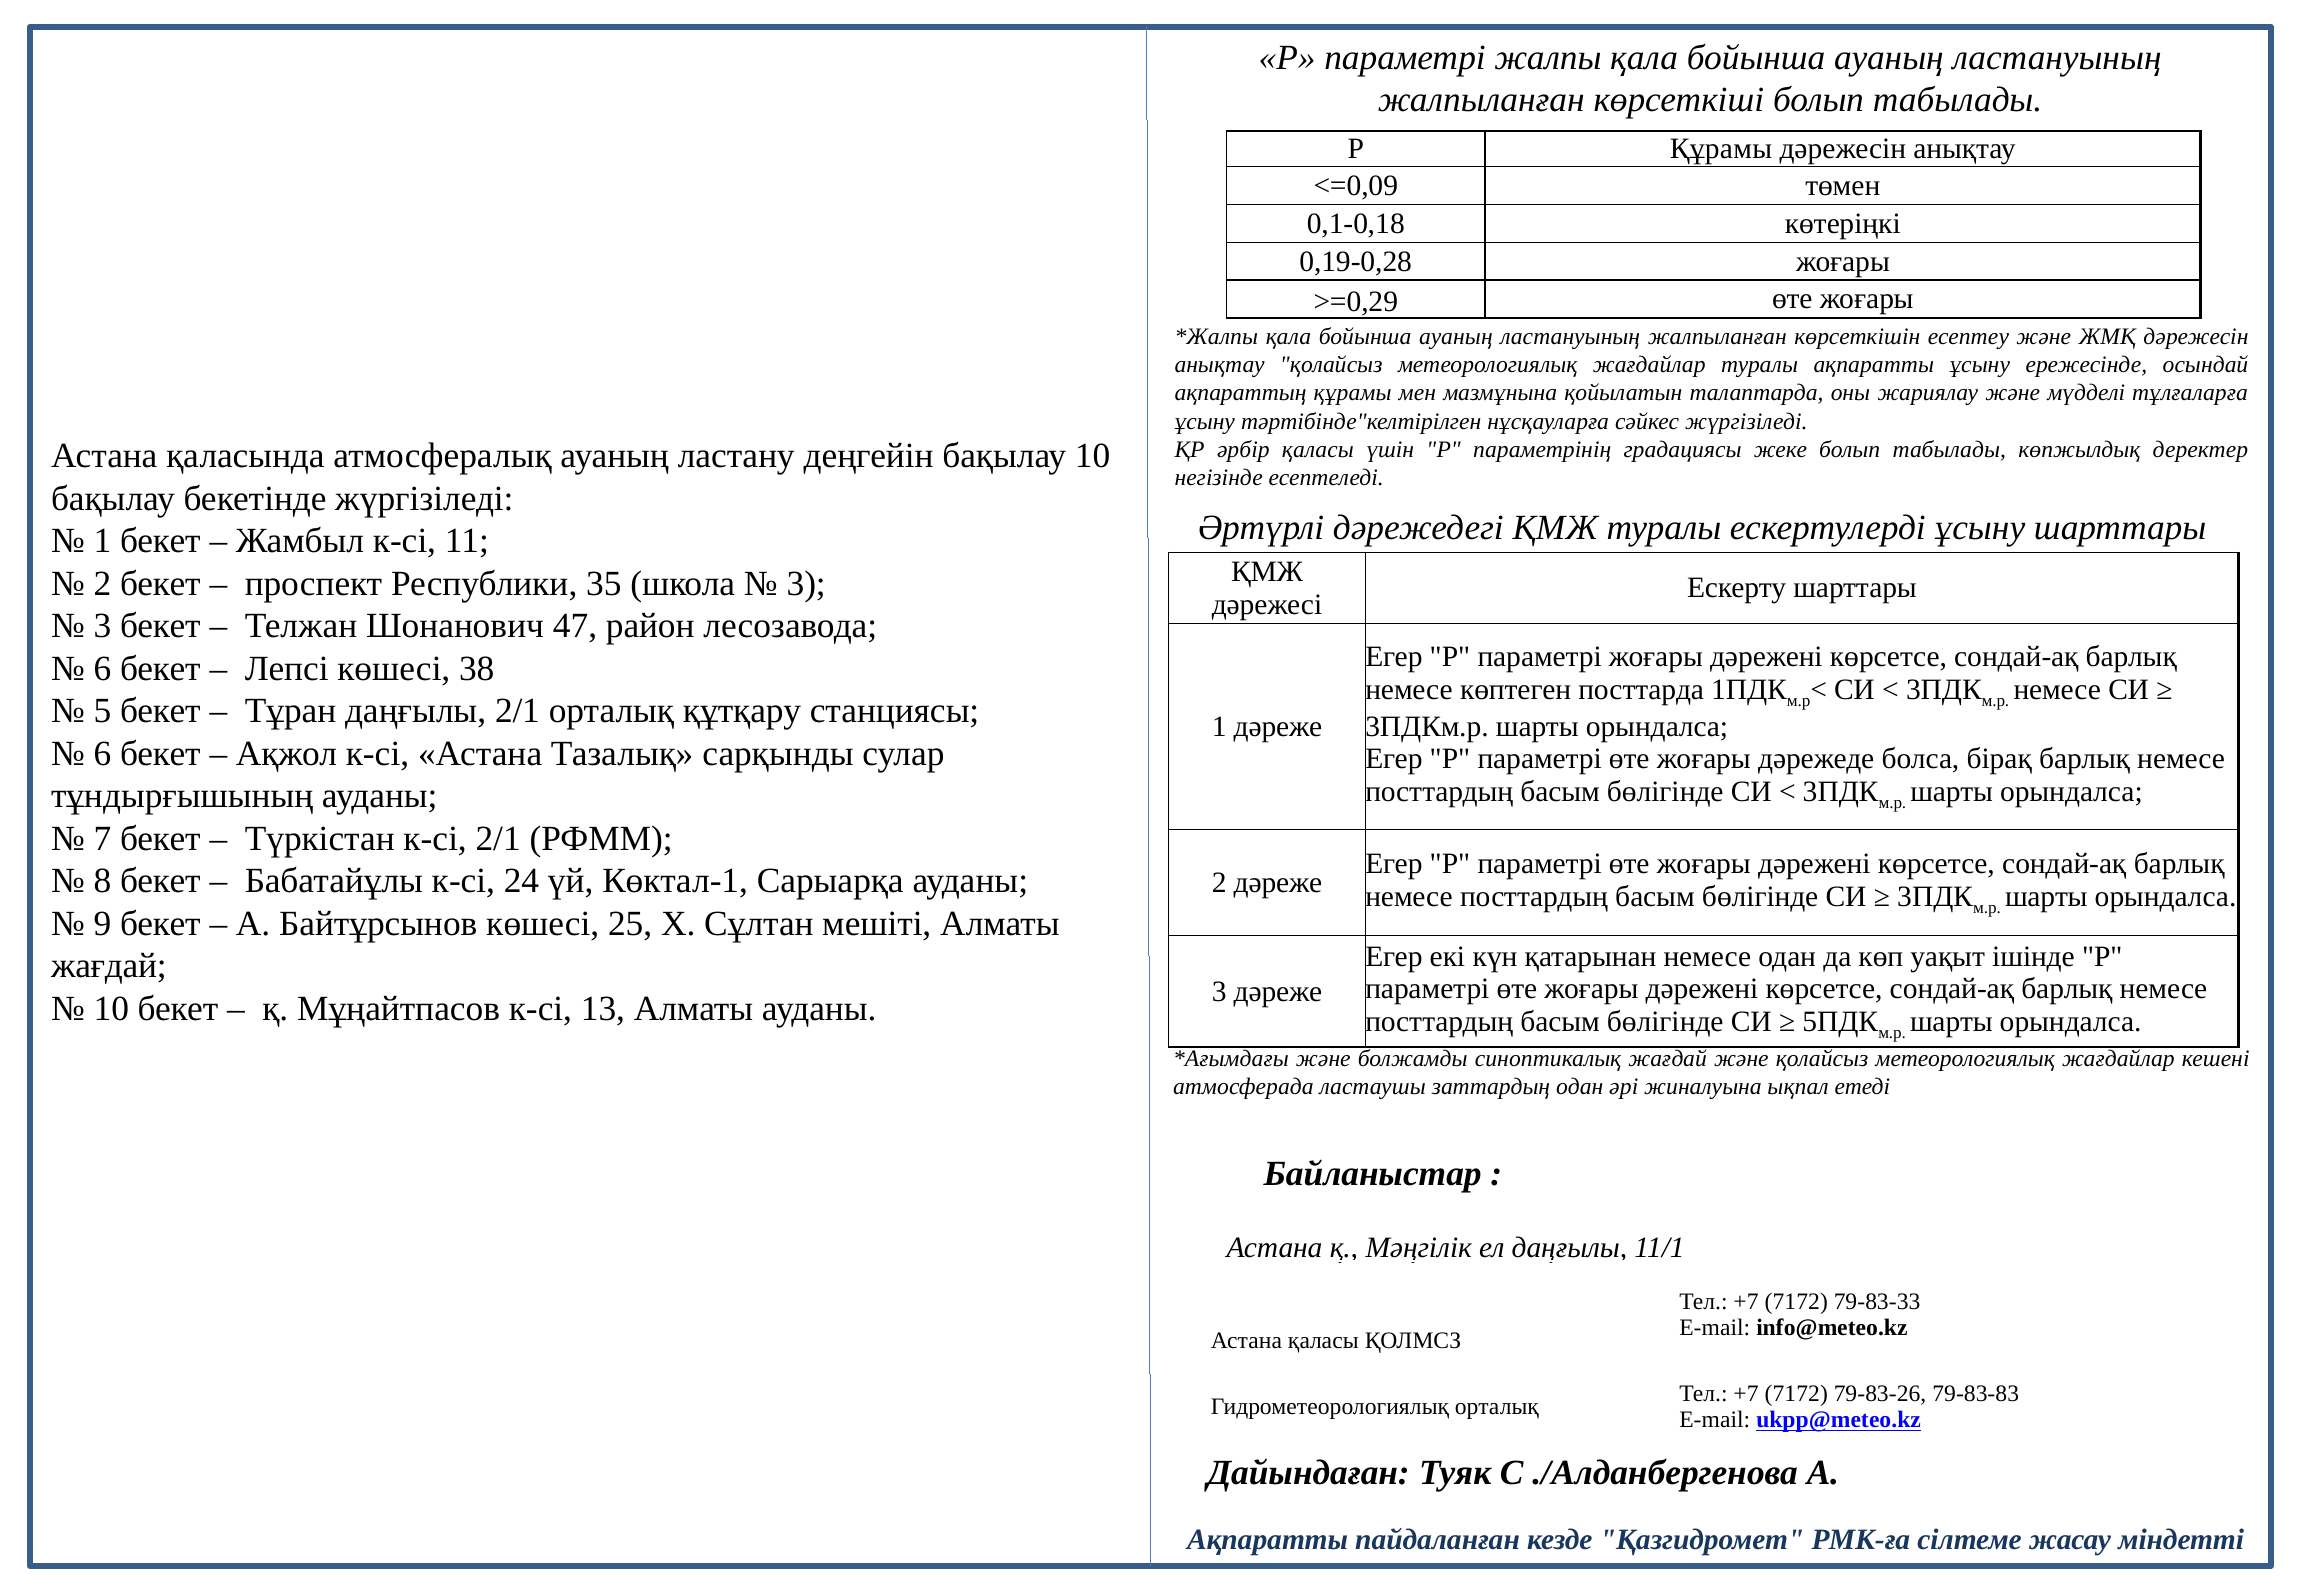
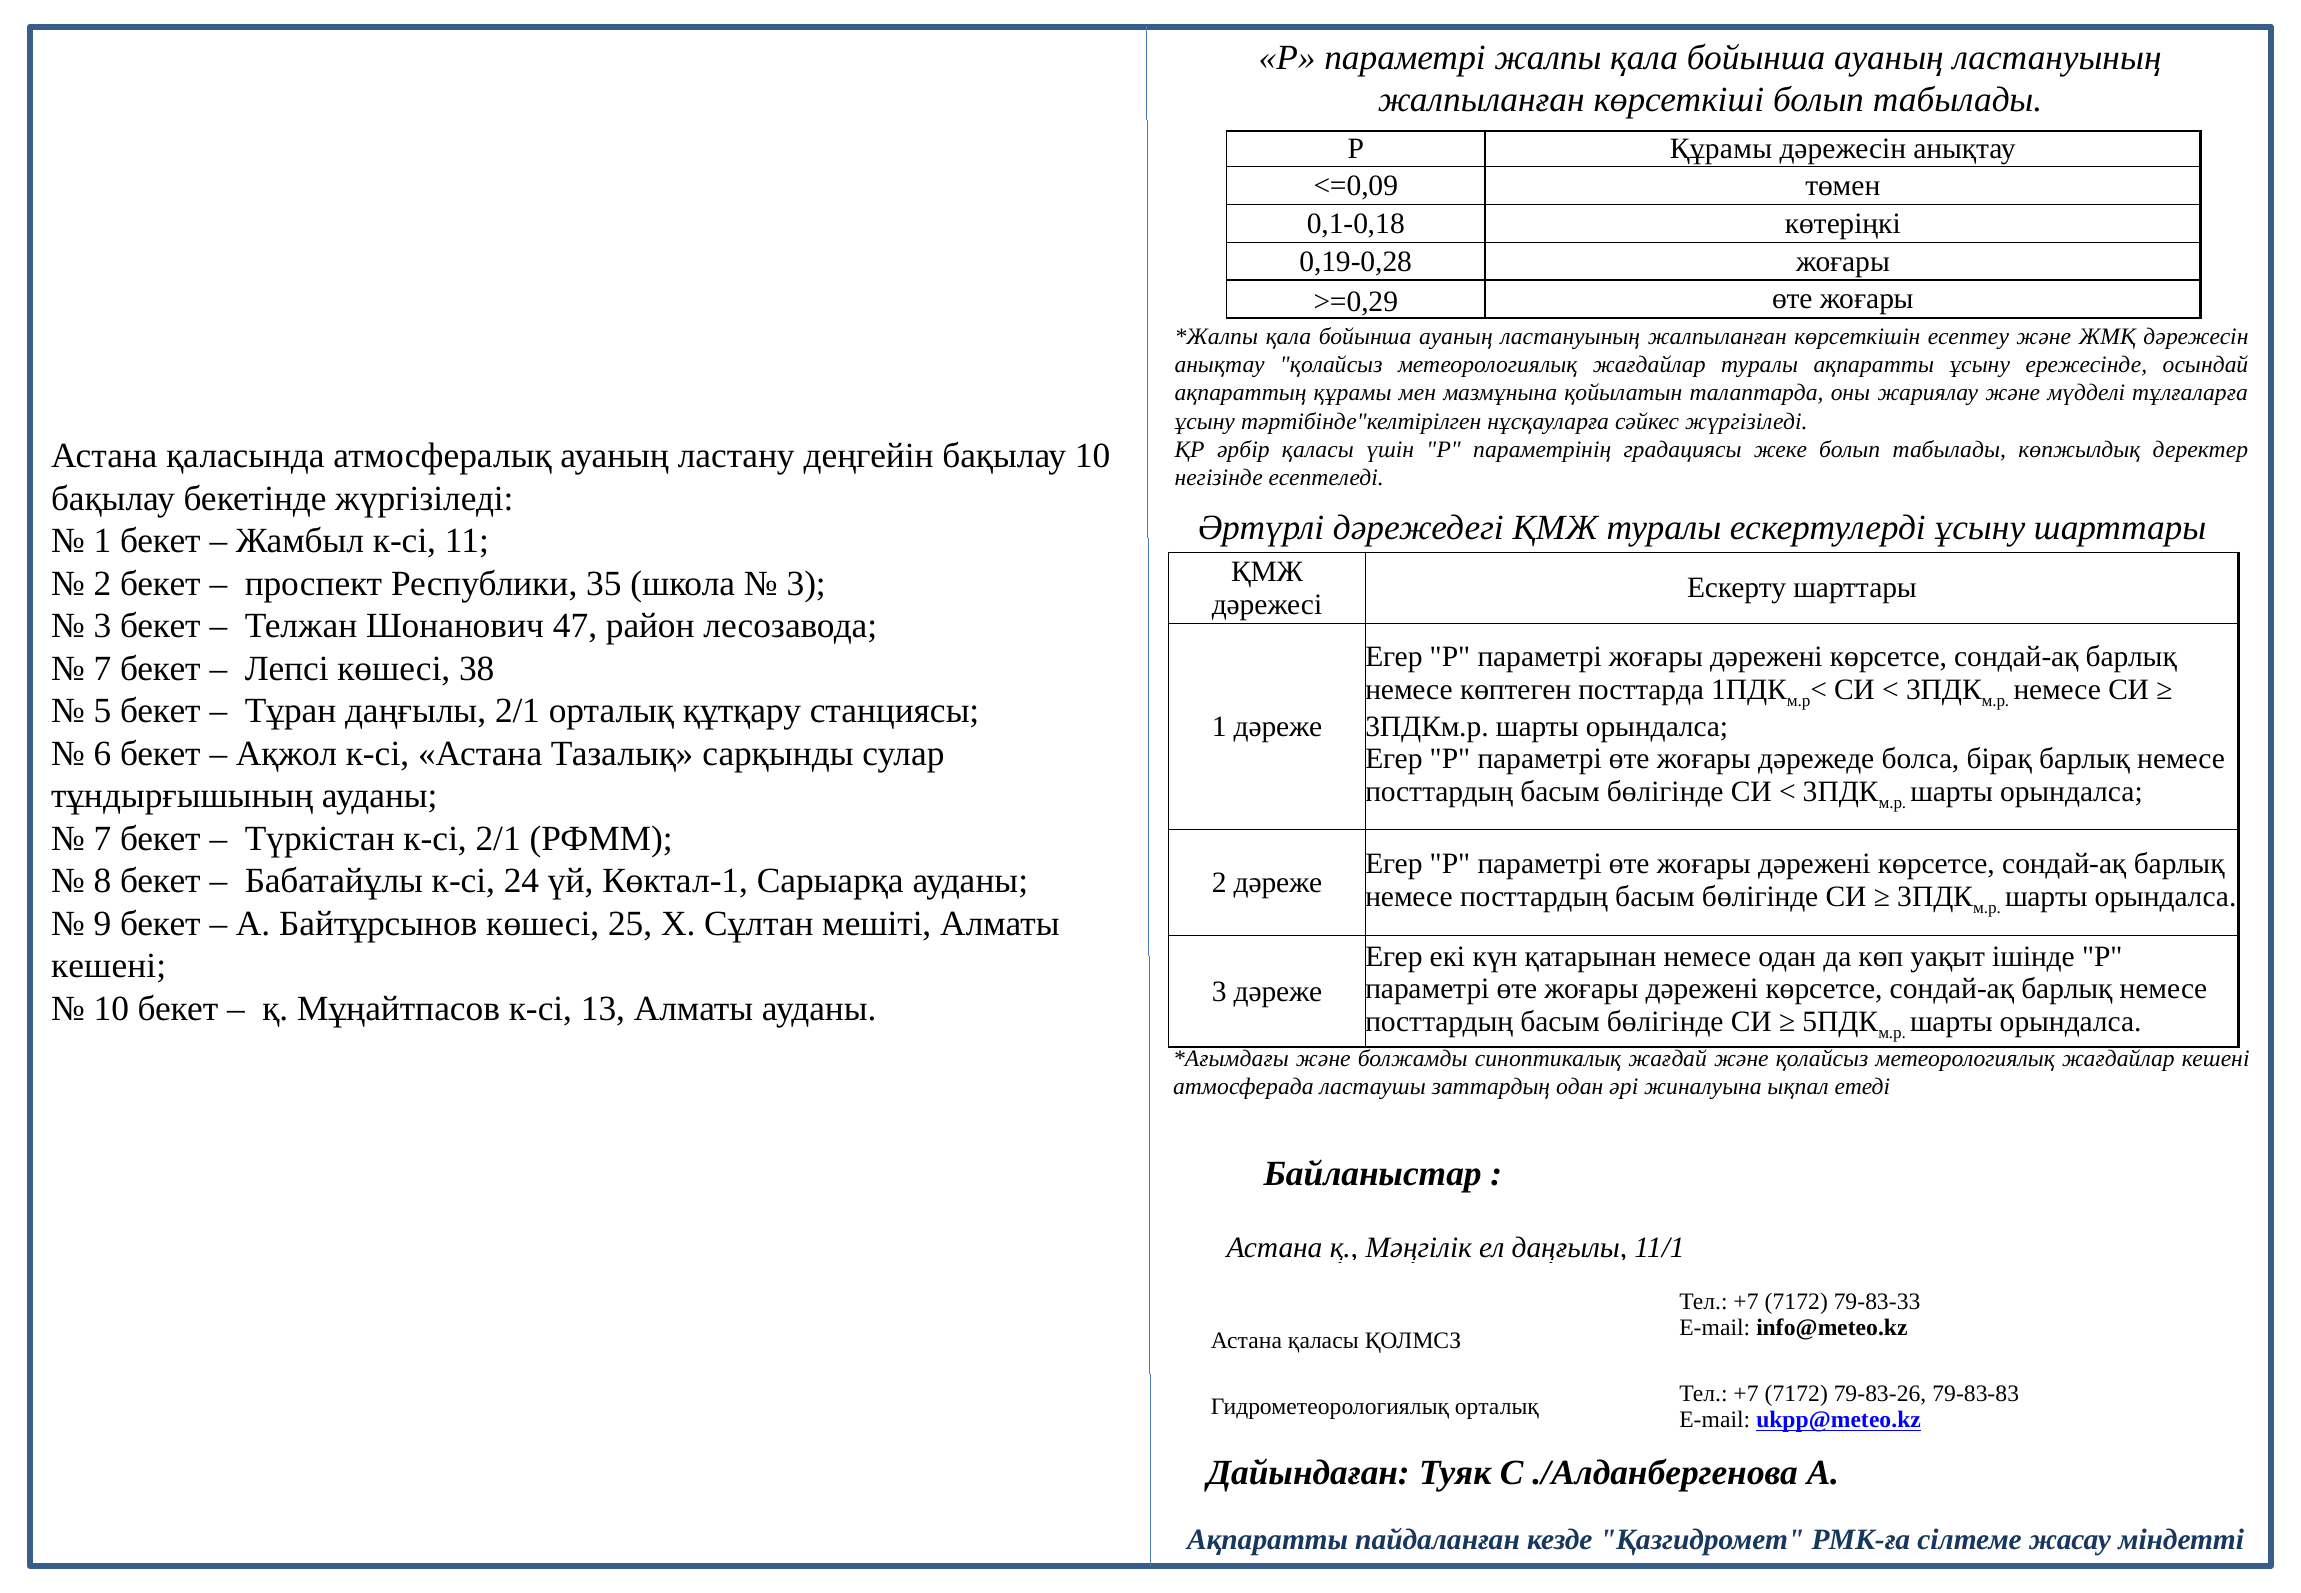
6 at (102, 669): 6 -> 7
жағдай at (109, 966): жағдай -> кешені
